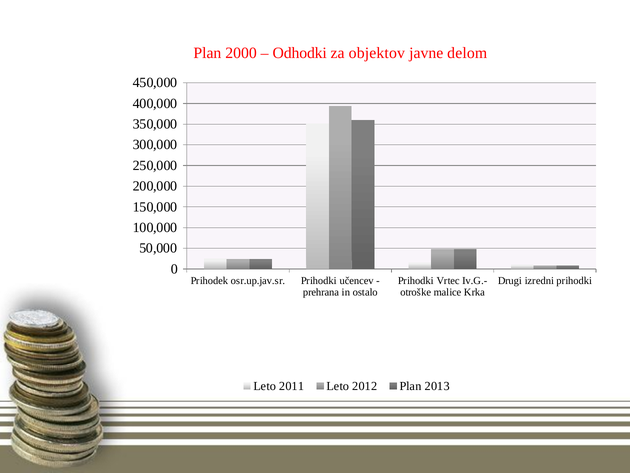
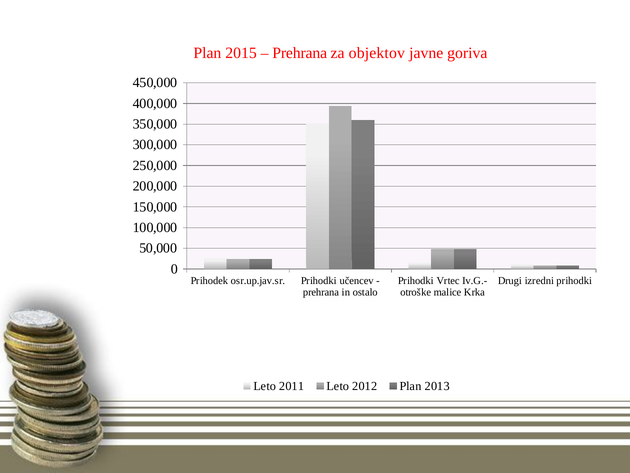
2000: 2000 -> 2015
Odhodki at (300, 53): Odhodki -> Prehrana
delom: delom -> goriva
